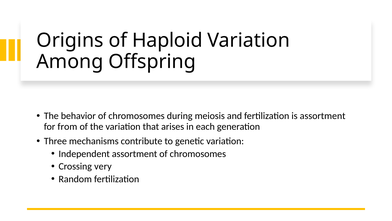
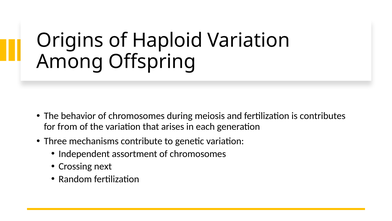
is assortment: assortment -> contributes
very: very -> next
